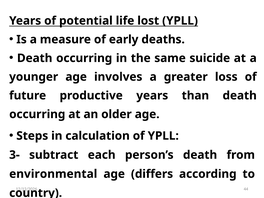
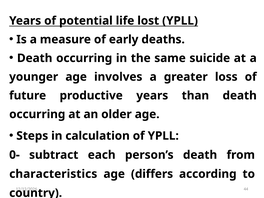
3-: 3- -> 0-
environmental: environmental -> characteristics
